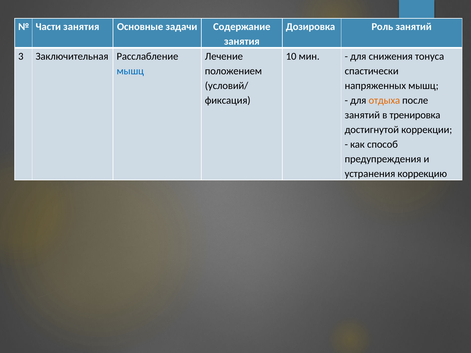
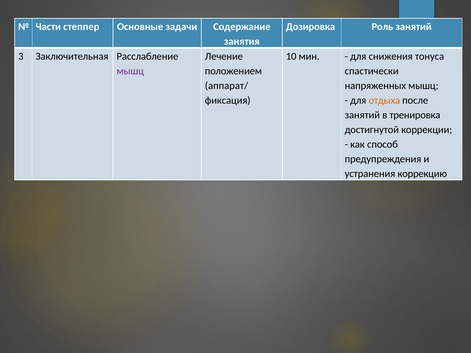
Части занятия: занятия -> степпер
мышц at (130, 71) colour: blue -> purple
условий/: условий/ -> аппарат/
